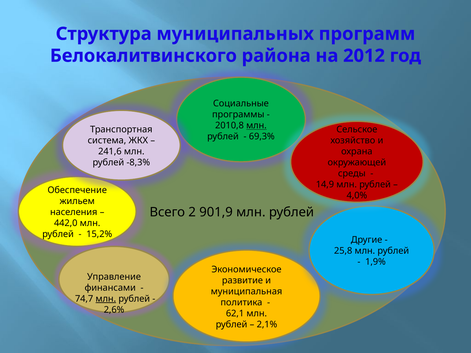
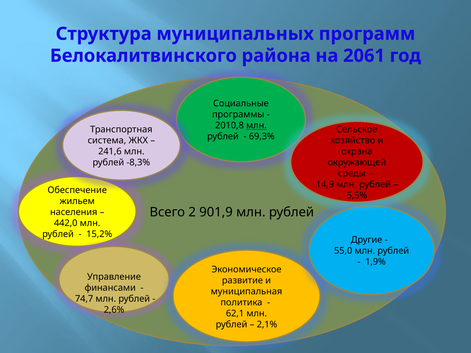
2012: 2012 -> 2061
4,0%: 4,0% -> 5,5%
25,8: 25,8 -> 55,0
млн at (106, 299) underline: present -> none
